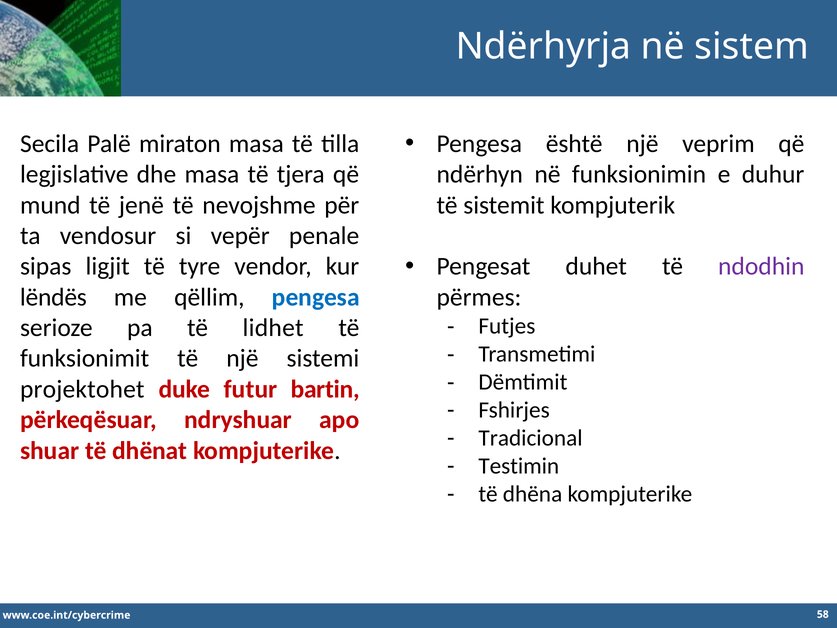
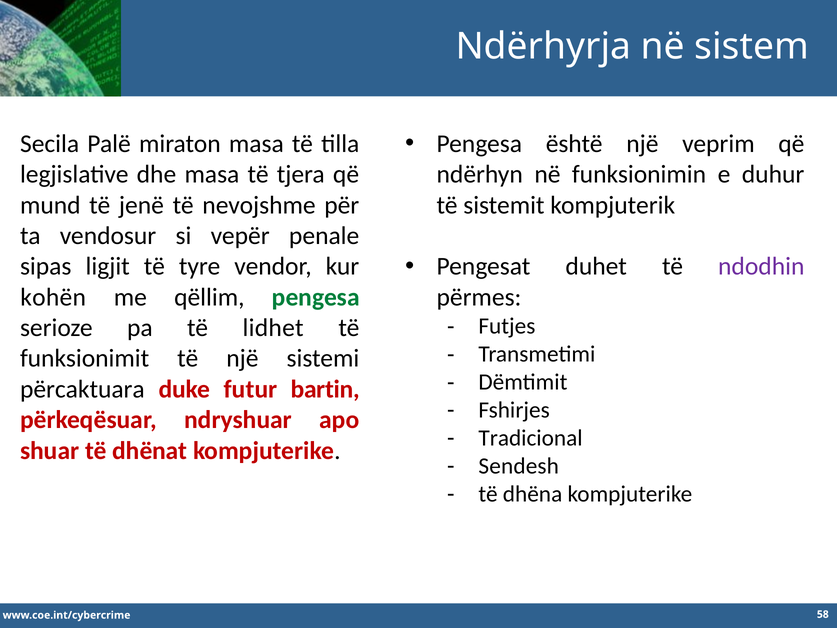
lëndës: lëndës -> kohën
pengesa at (316, 297) colour: blue -> green
projektohet: projektohet -> përcaktuara
Testimin: Testimin -> Sendesh
